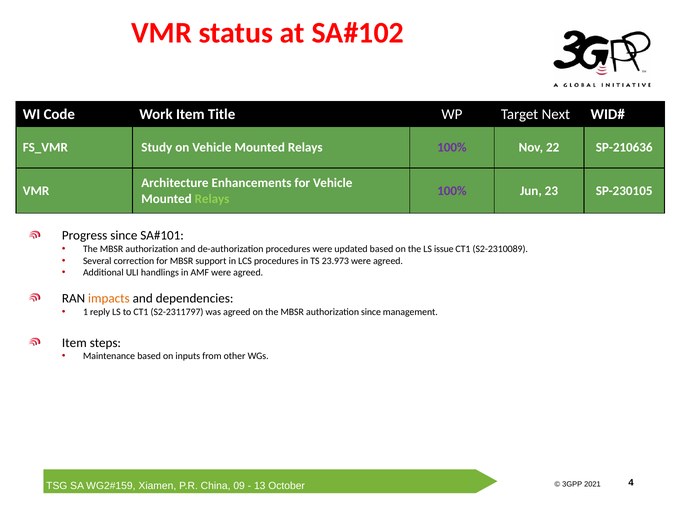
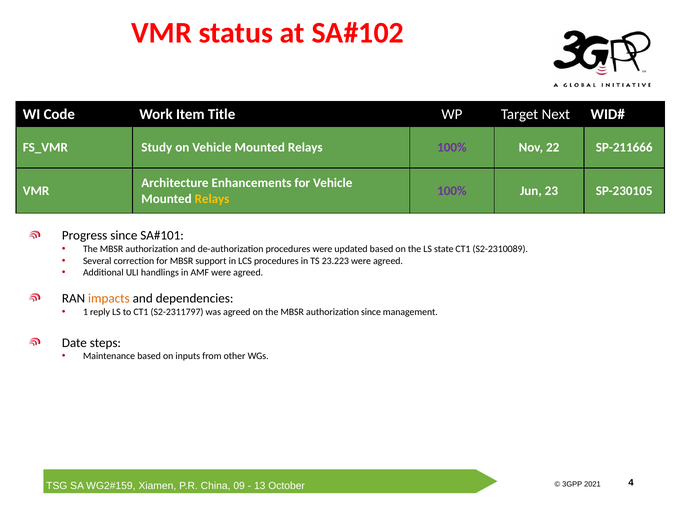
SP-210636: SP-210636 -> SP-211666
Relays at (212, 199) colour: light green -> yellow
issue: issue -> state
23.973: 23.973 -> 23.223
Item at (74, 343): Item -> Date
